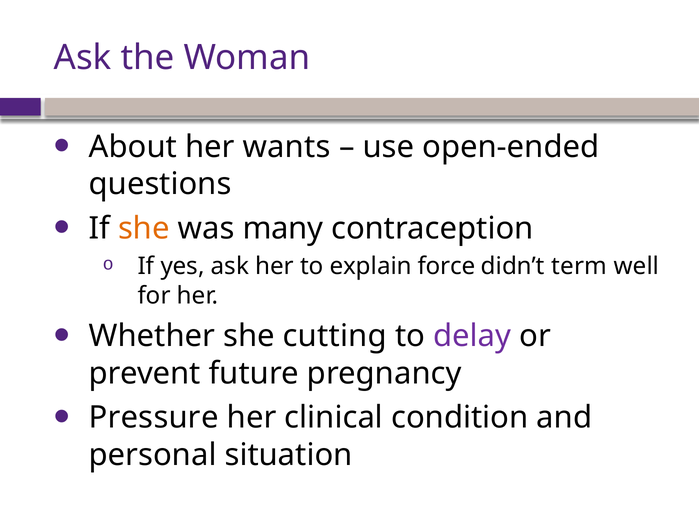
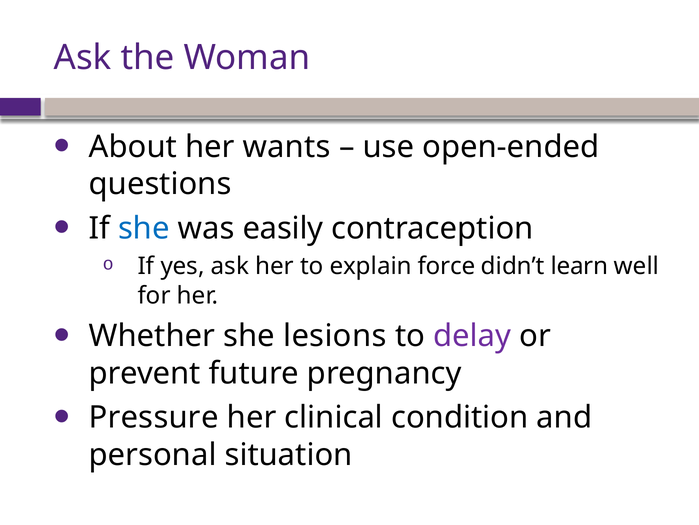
she at (144, 228) colour: orange -> blue
many: many -> easily
term: term -> learn
cutting: cutting -> lesions
